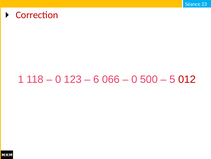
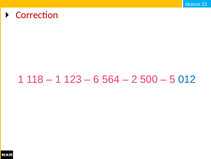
0 at (58, 79): 0 -> 1
066: 066 -> 564
0 at (134, 79): 0 -> 2
012 colour: red -> blue
